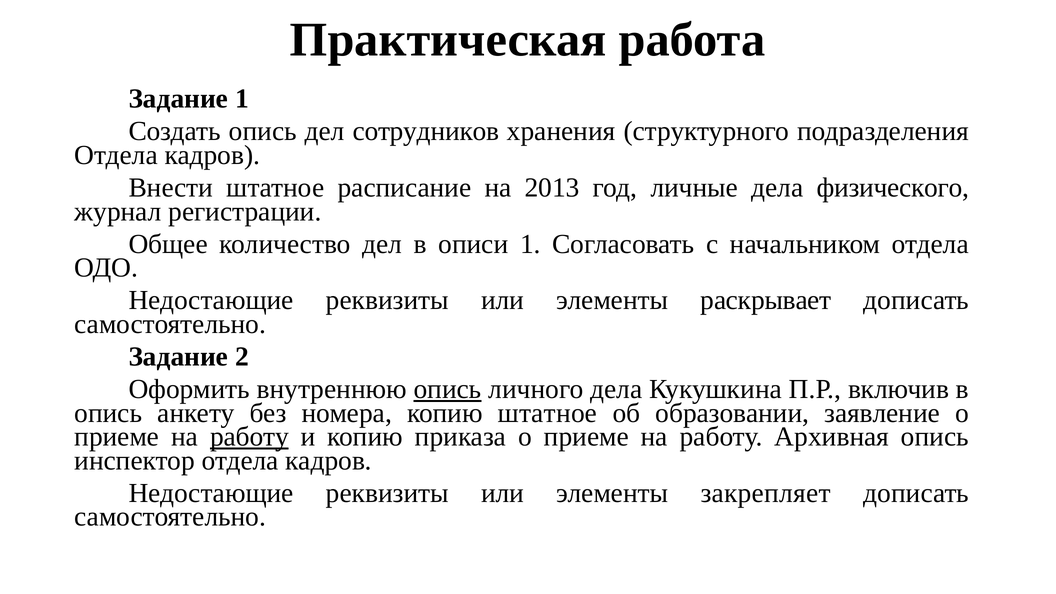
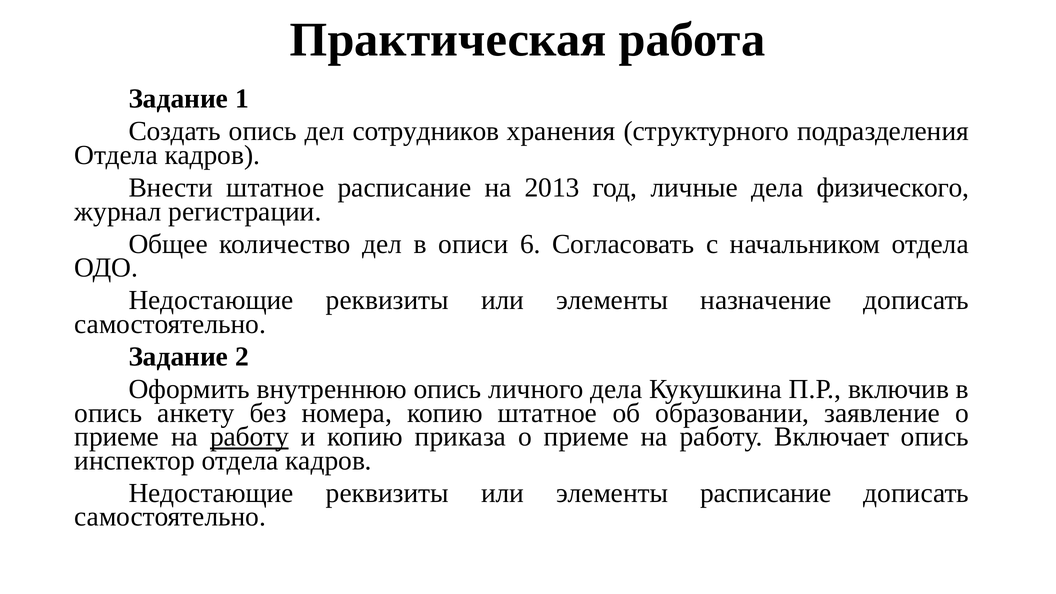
описи 1: 1 -> 6
раскрывает: раскрывает -> назначение
опись at (448, 389) underline: present -> none
Архивная: Архивная -> Включает
элементы закрепляет: закрепляет -> расписание
